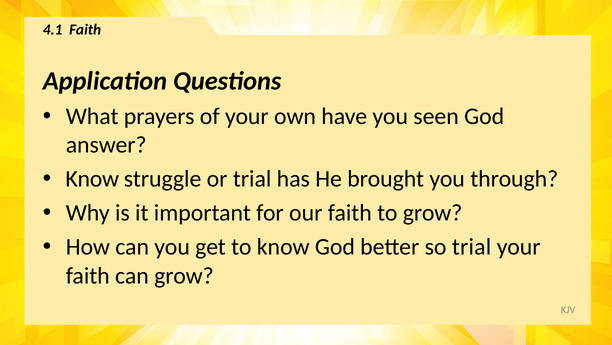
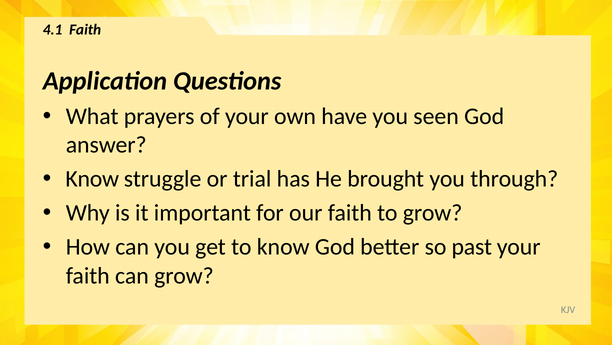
so trial: trial -> past
